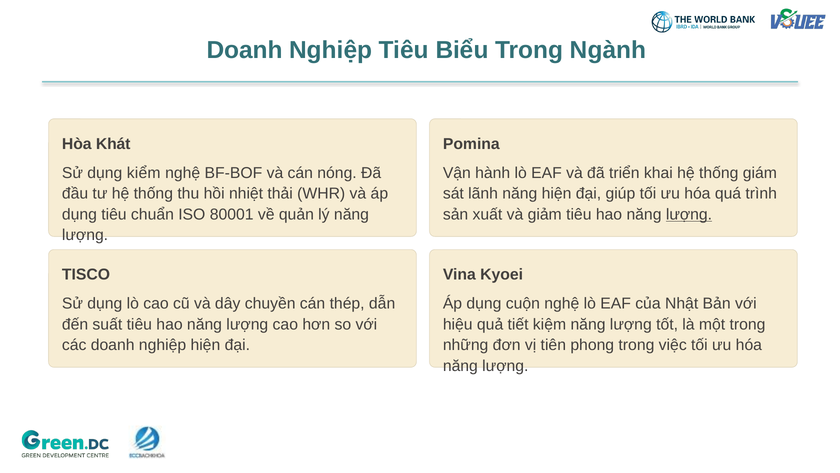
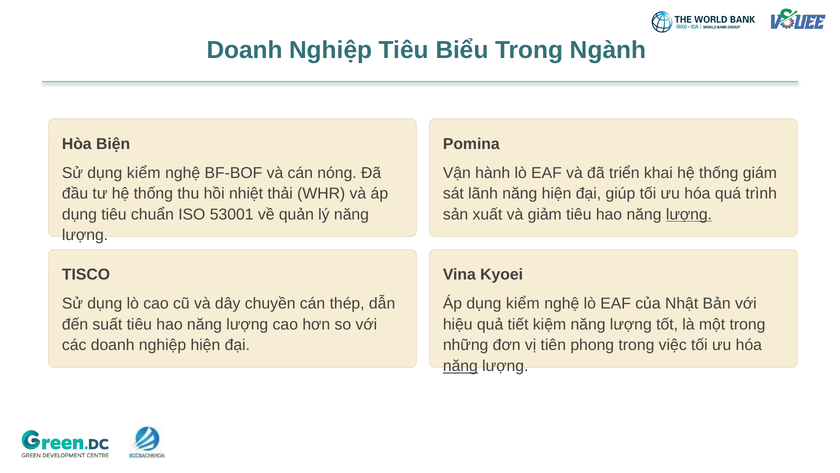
Khát: Khát -> Biện
80001: 80001 -> 53001
Áp dụng cuộn: cuộn -> kiểm
năng at (460, 366) underline: none -> present
